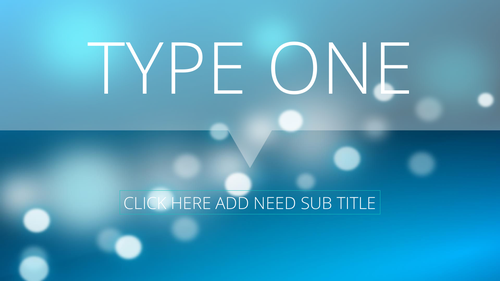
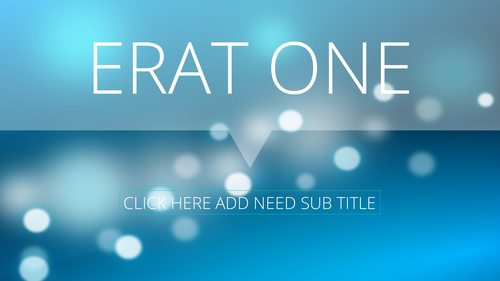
TYPE: TYPE -> ERAT
